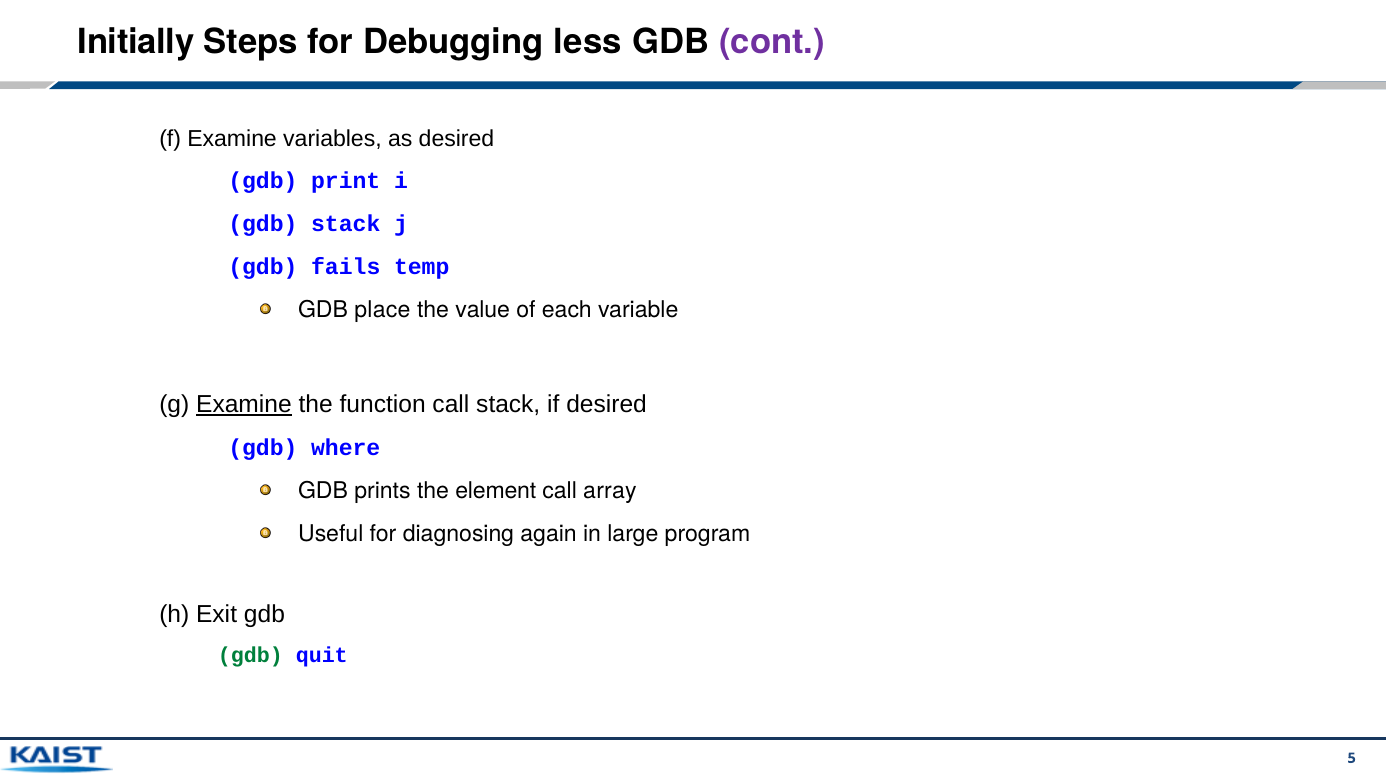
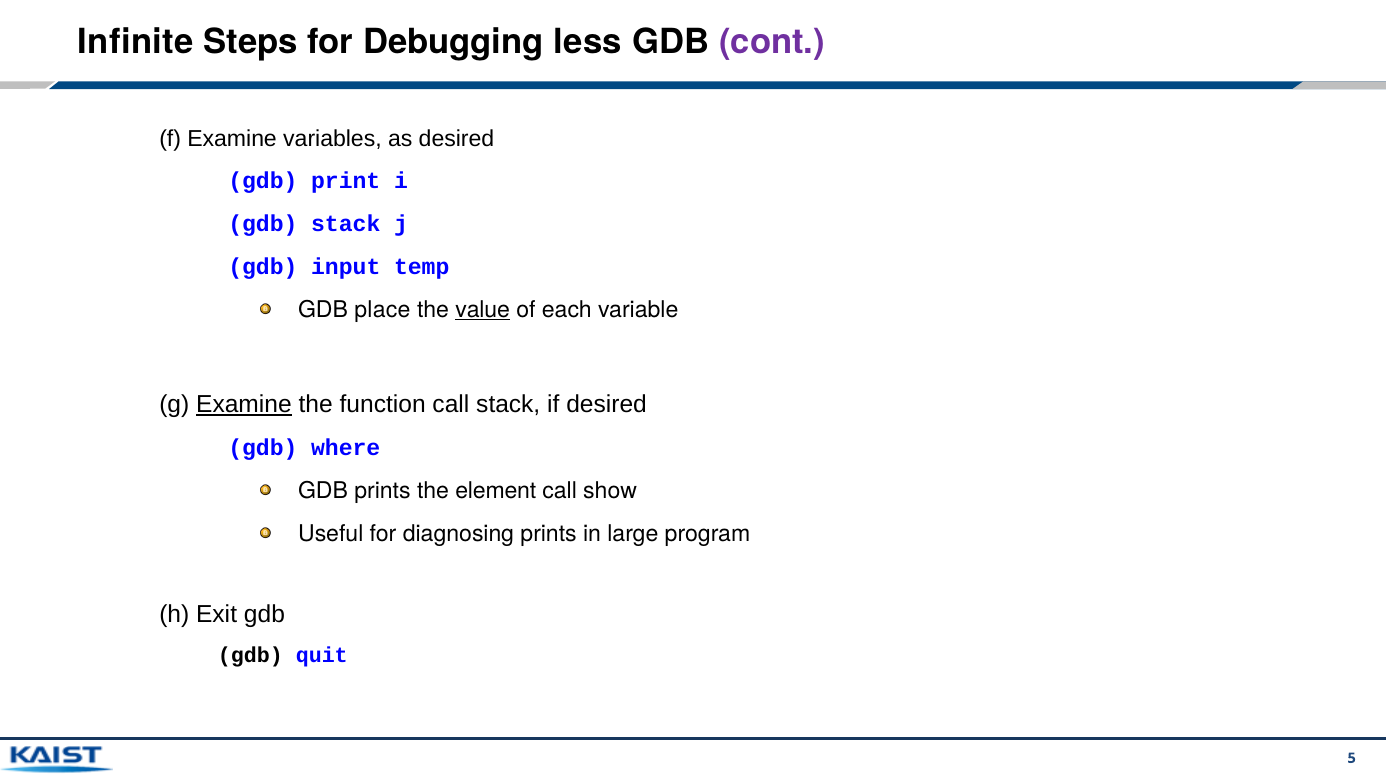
Initially: Initially -> Infinite
fails: fails -> input
value underline: none -> present
array: array -> show
diagnosing again: again -> prints
gdb at (250, 656) colour: green -> black
